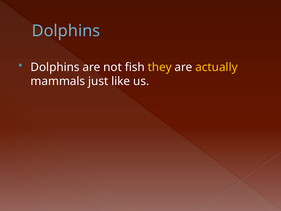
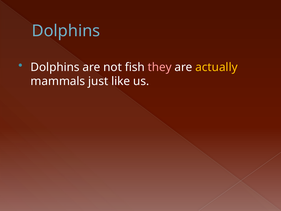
they colour: yellow -> pink
